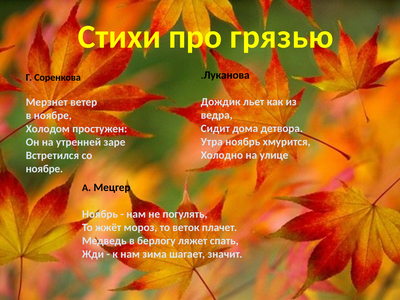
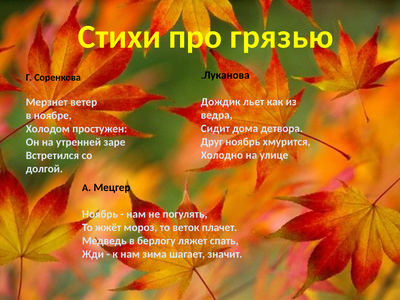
Утра: Утра -> Друг
ноябре at (44, 169): ноябре -> долгой
